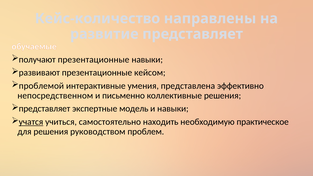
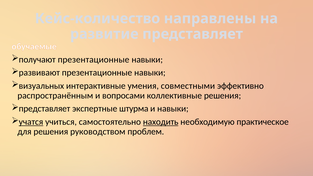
развивают презентационные кейсом: кейсом -> навыки
проблемой: проблемой -> визуальных
представлена: представлена -> совместными
непосредственном: непосредственном -> распространённым
письменно: письменно -> вопросами
модель: модель -> штурма
находить underline: none -> present
